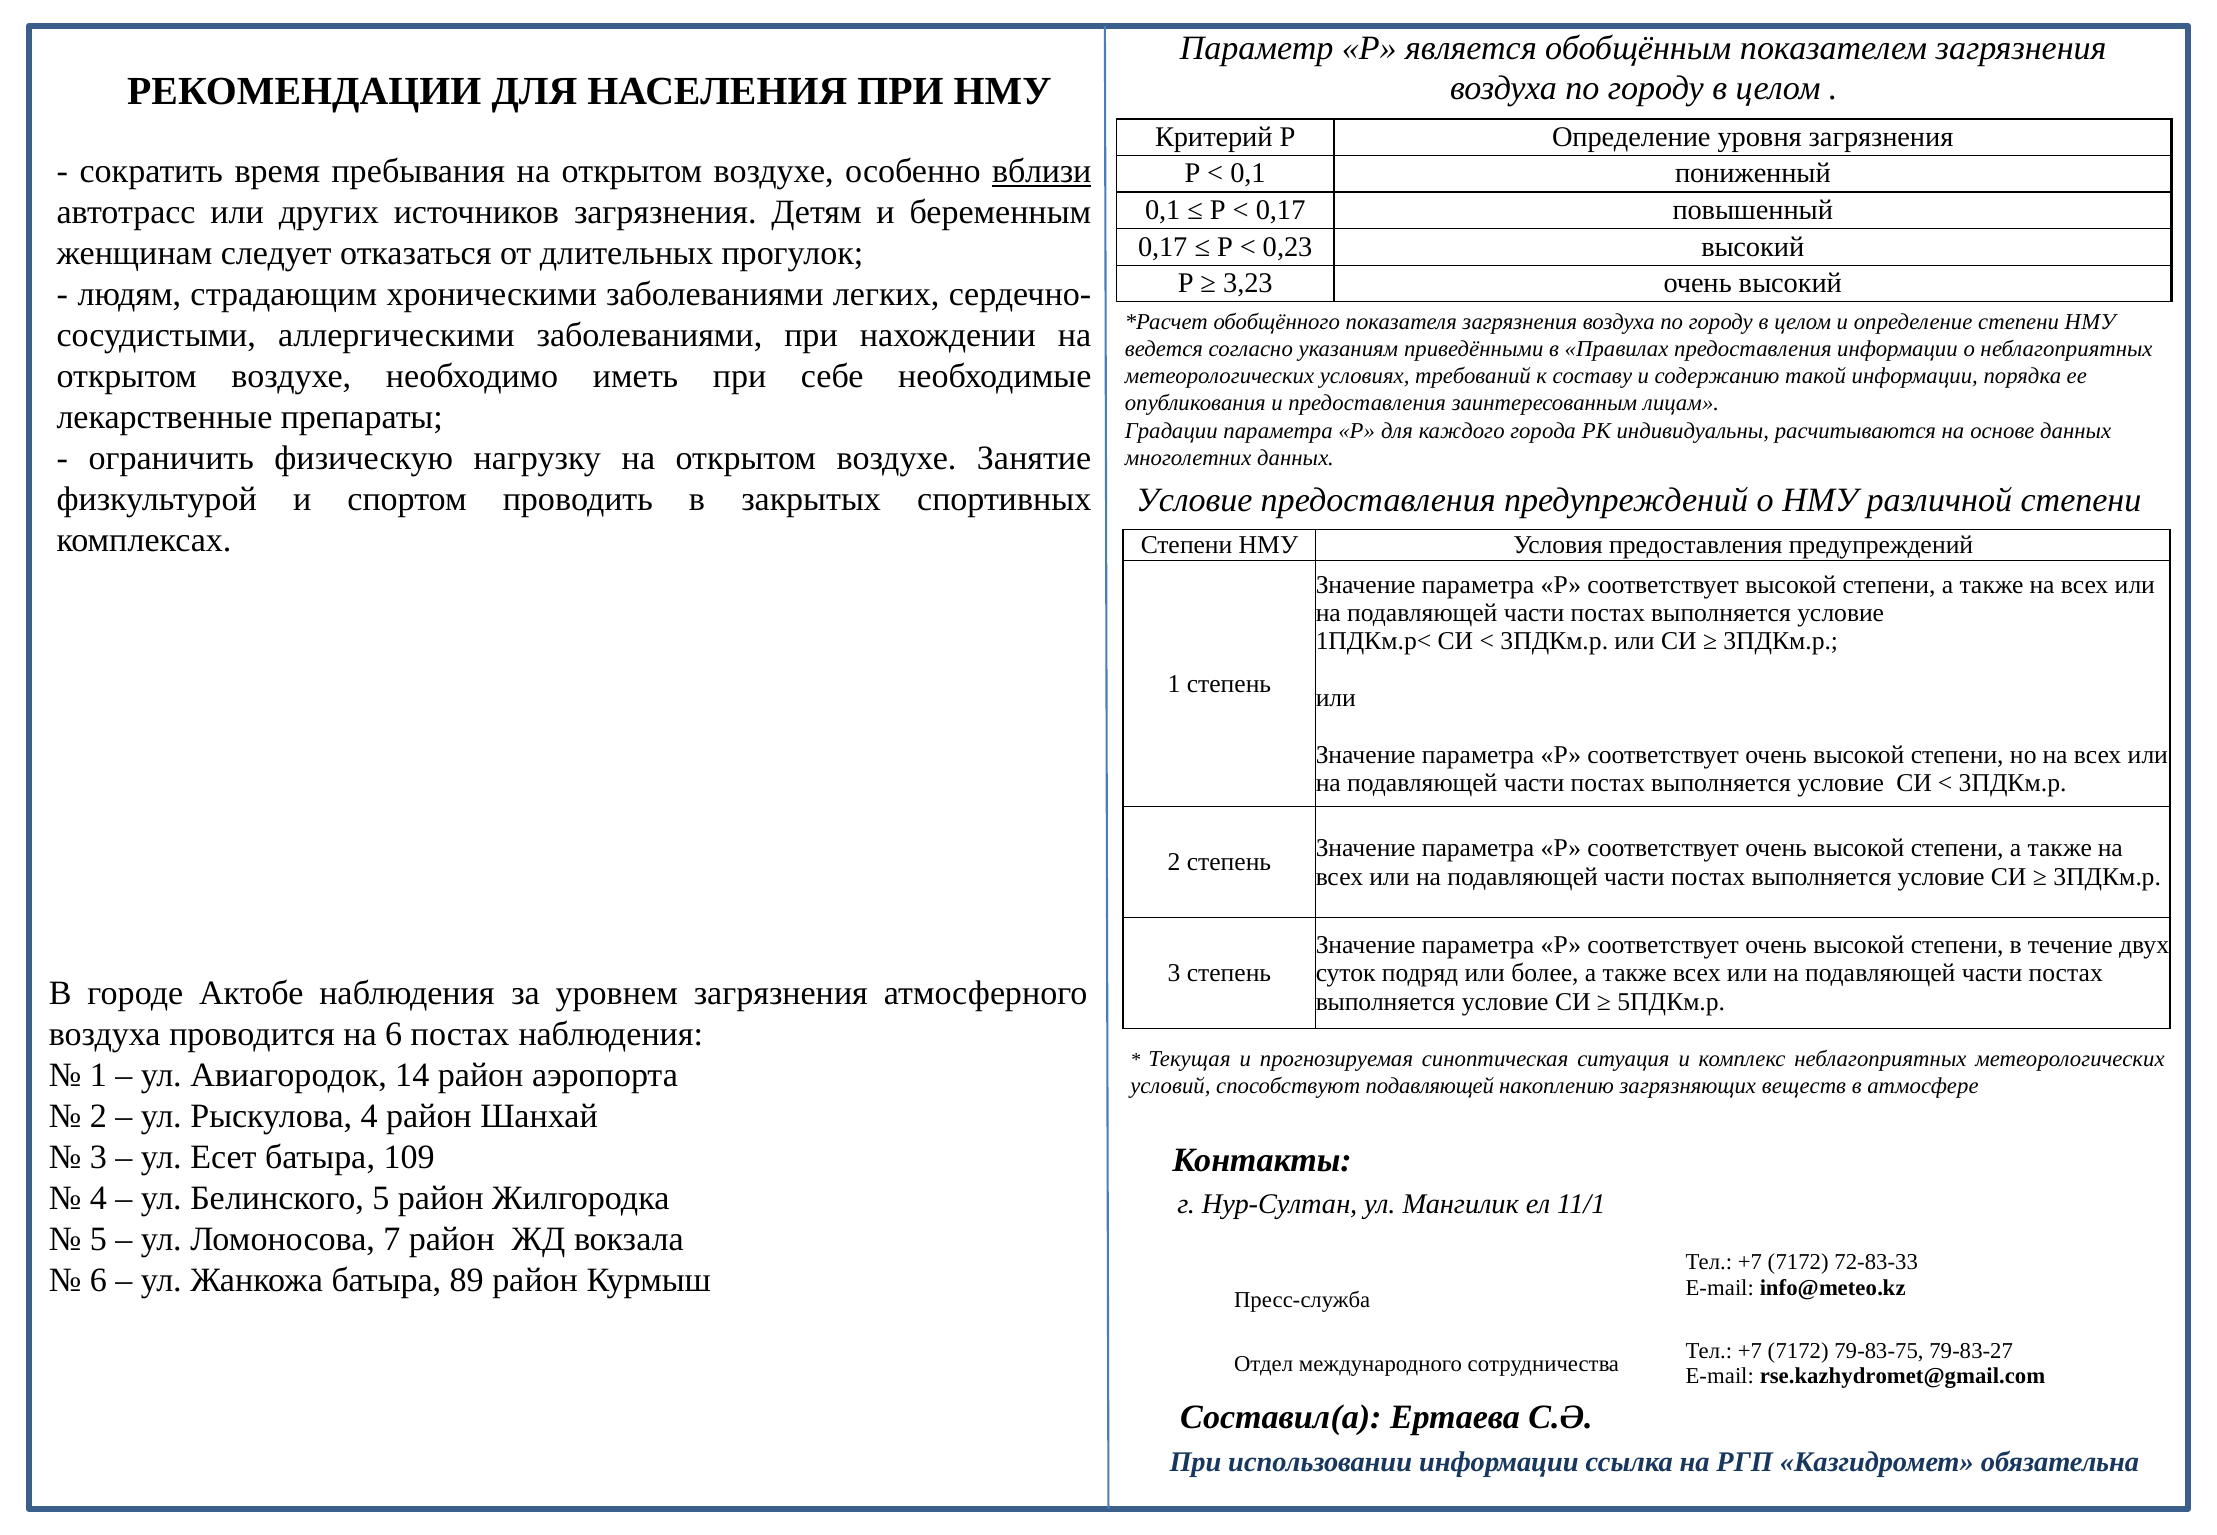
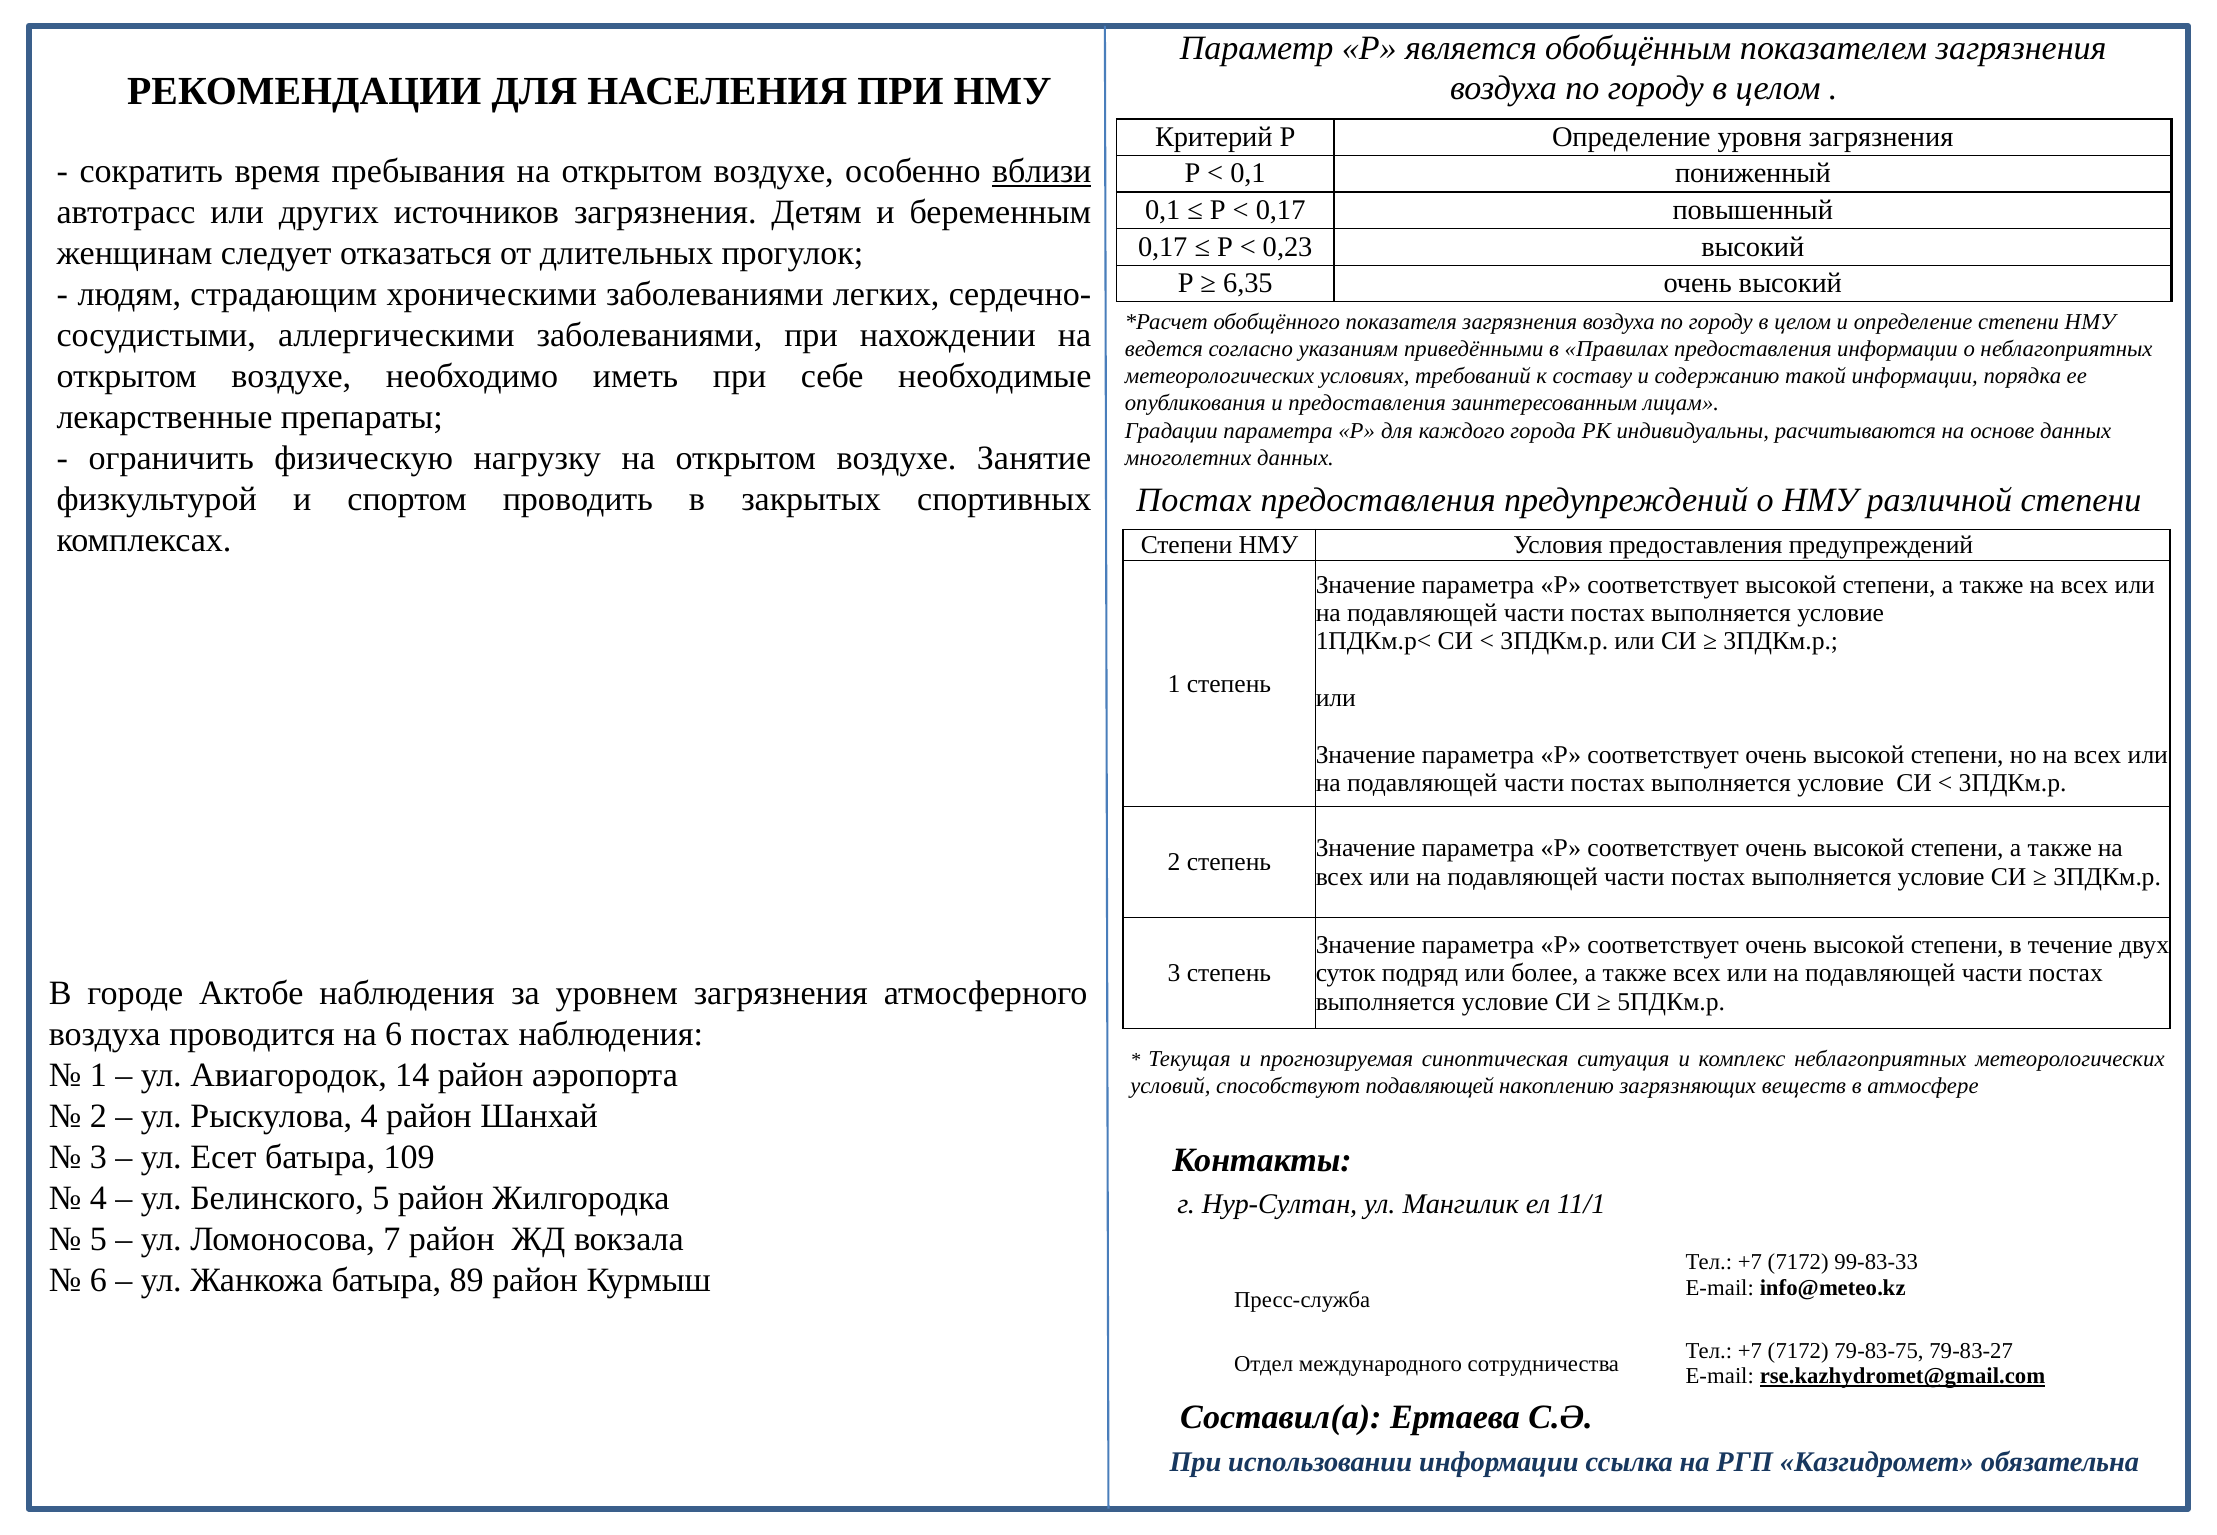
3,23: 3,23 -> 6,35
Условие at (1194, 500): Условие -> Постах
72-83-33: 72-83-33 -> 99-83-33
rse.kazhydromet@gmail.com underline: none -> present
